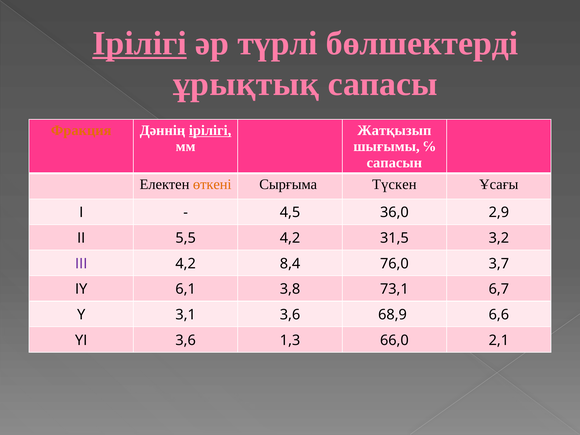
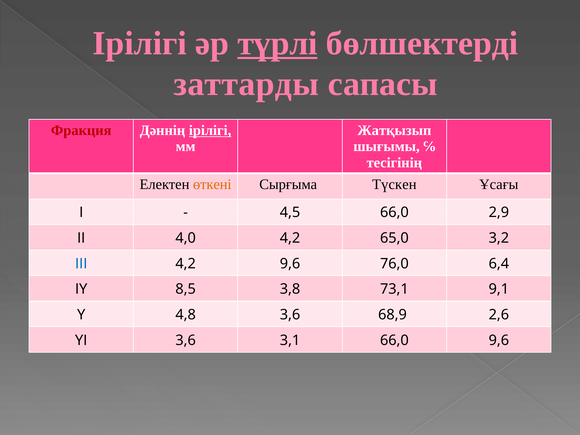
Ірілігі at (140, 43) underline: present -> none
түрлі underline: none -> present
ұрықтық: ұрықтық -> заттарды
Фракция colour: orange -> red
сапасын: сапасын -> тесігінің
4,5 36,0: 36,0 -> 66,0
5,5: 5,5 -> 4,0
31,5: 31,5 -> 65,0
ІІІ colour: purple -> blue
4,2 8,4: 8,4 -> 9,6
3,7: 3,7 -> 6,4
6,1: 6,1 -> 8,5
6,7: 6,7 -> 9,1
3,1: 3,1 -> 4,8
6,6: 6,6 -> 2,6
1,3: 1,3 -> 3,1
66,0 2,1: 2,1 -> 9,6
